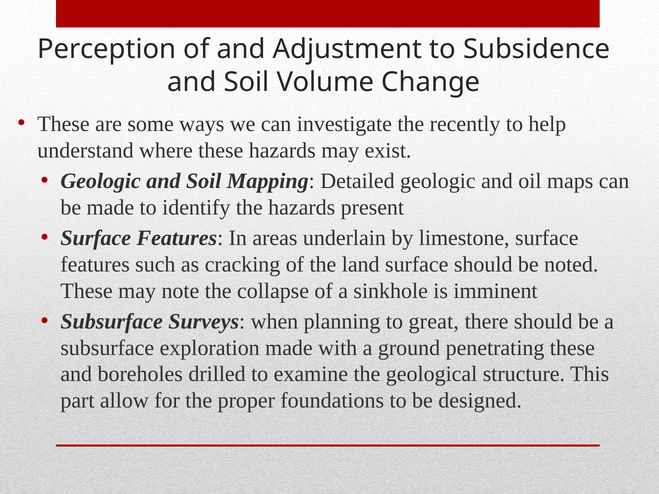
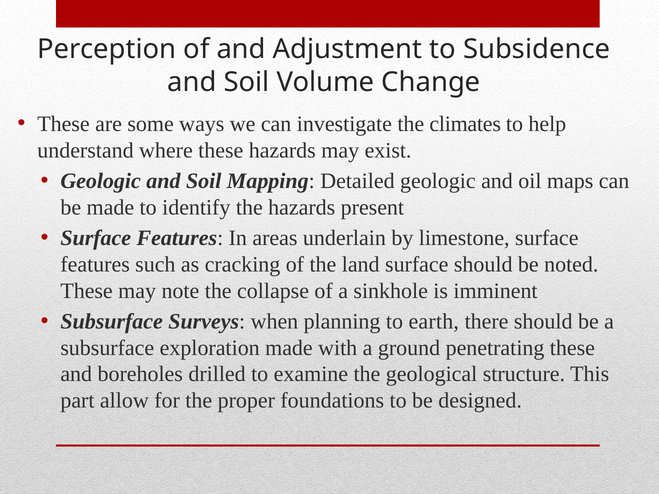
recently: recently -> climates
great: great -> earth
